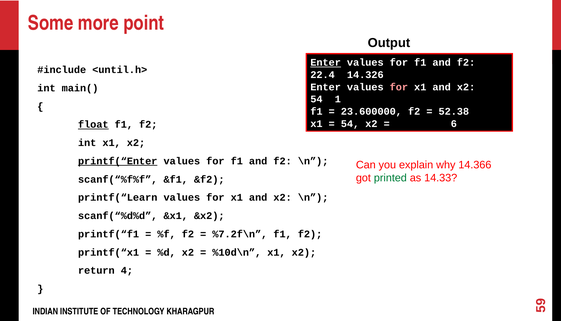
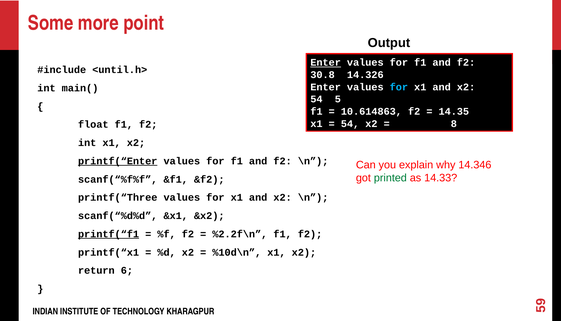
22.4: 22.4 -> 30.8
for at (399, 87) colour: pink -> light blue
54 1: 1 -> 5
23.600000: 23.600000 -> 10.614863
52.38: 52.38 -> 14.35
6: 6 -> 8
float underline: present -> none
14.366: 14.366 -> 14.346
printf(“Learn: printf(“Learn -> printf(“Three
printf(“f1 underline: none -> present
%7.2f\n: %7.2f\n -> %2.2f\n
4: 4 -> 6
